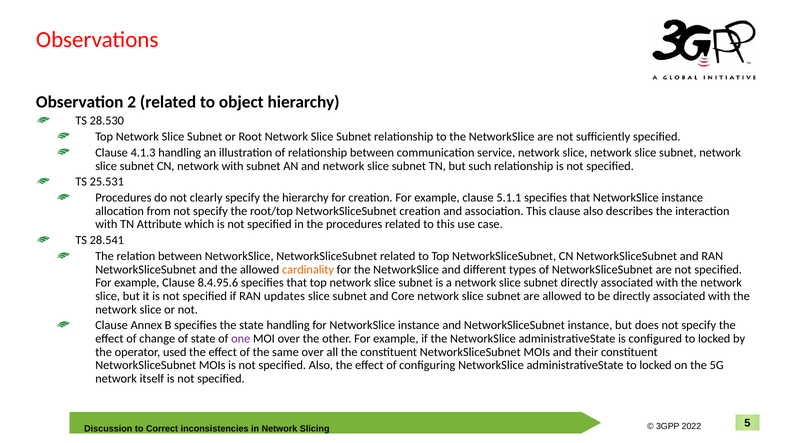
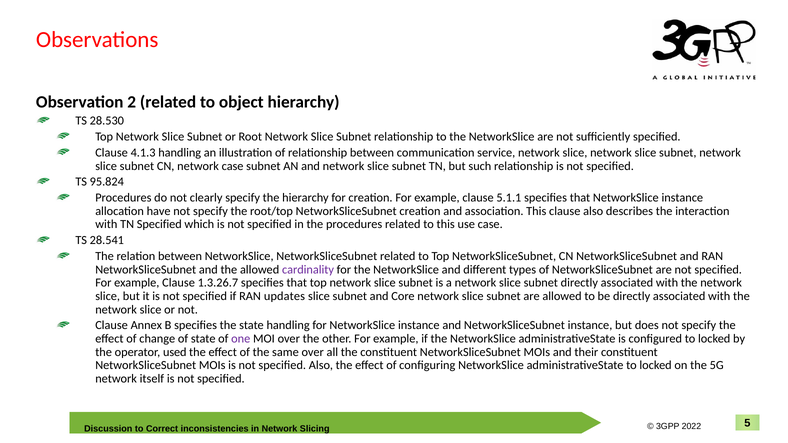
network with: with -> case
25.531: 25.531 -> 95.824
from: from -> have
TN Attribute: Attribute -> Specified
cardinality colour: orange -> purple
8.4.95.6: 8.4.95.6 -> 1.3.26.7
